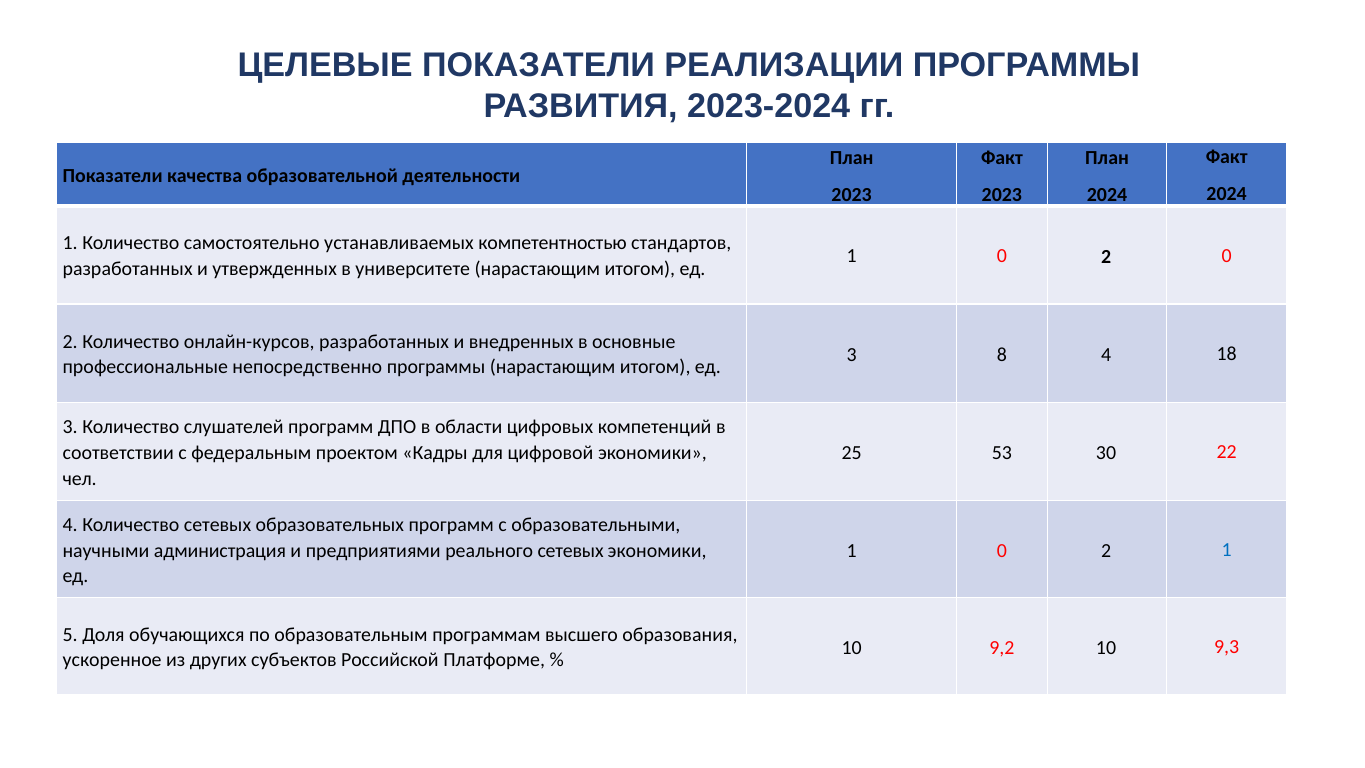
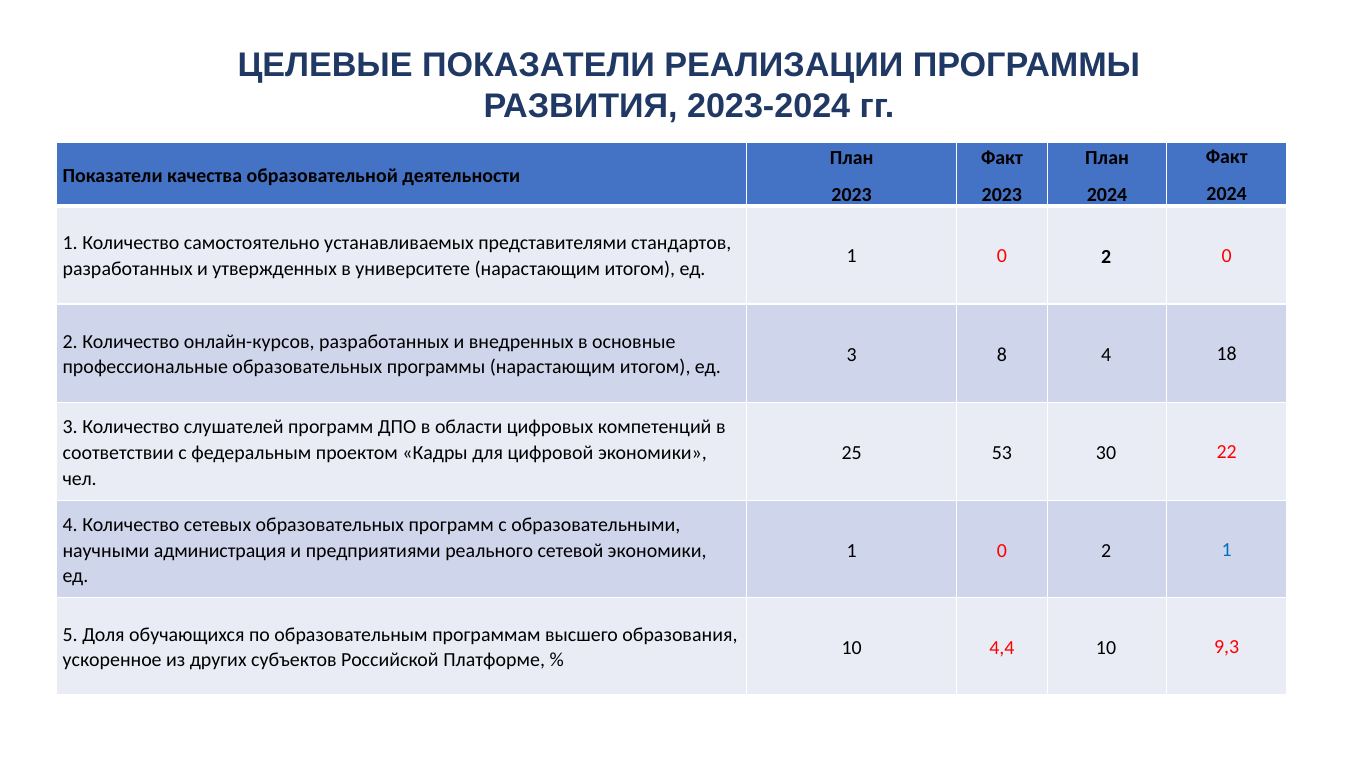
компетентностью: компетентностью -> представителями
профессиональные непосредственно: непосредственно -> образовательных
реального сетевых: сетевых -> сетевой
9,2: 9,2 -> 4,4
